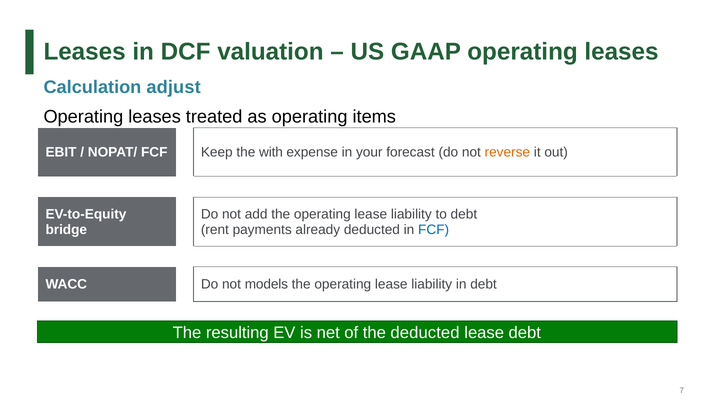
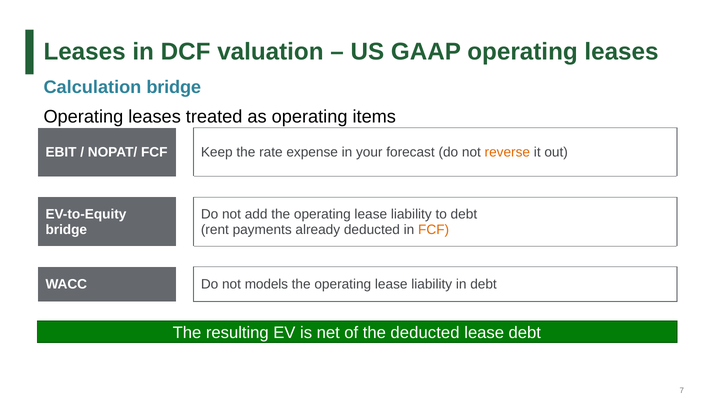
Calculation adjust: adjust -> bridge
with: with -> rate
FCF at (434, 229) colour: blue -> orange
